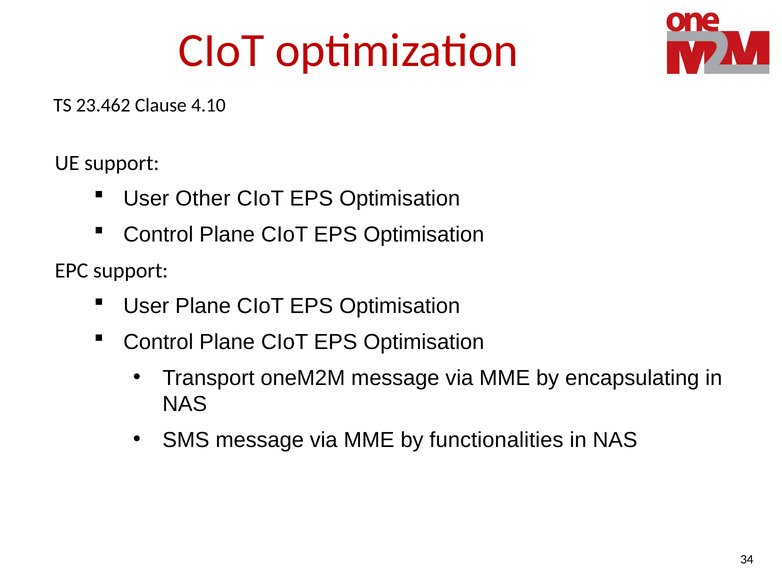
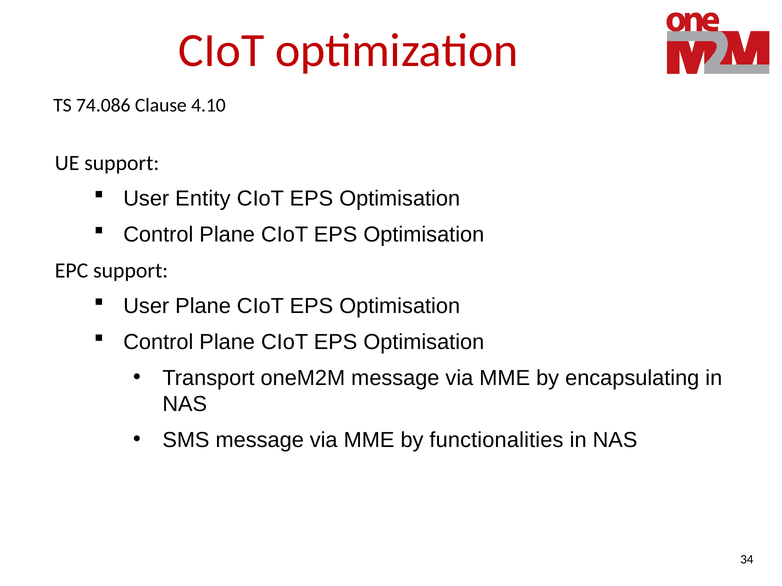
23.462: 23.462 -> 74.086
Other: Other -> Entity
